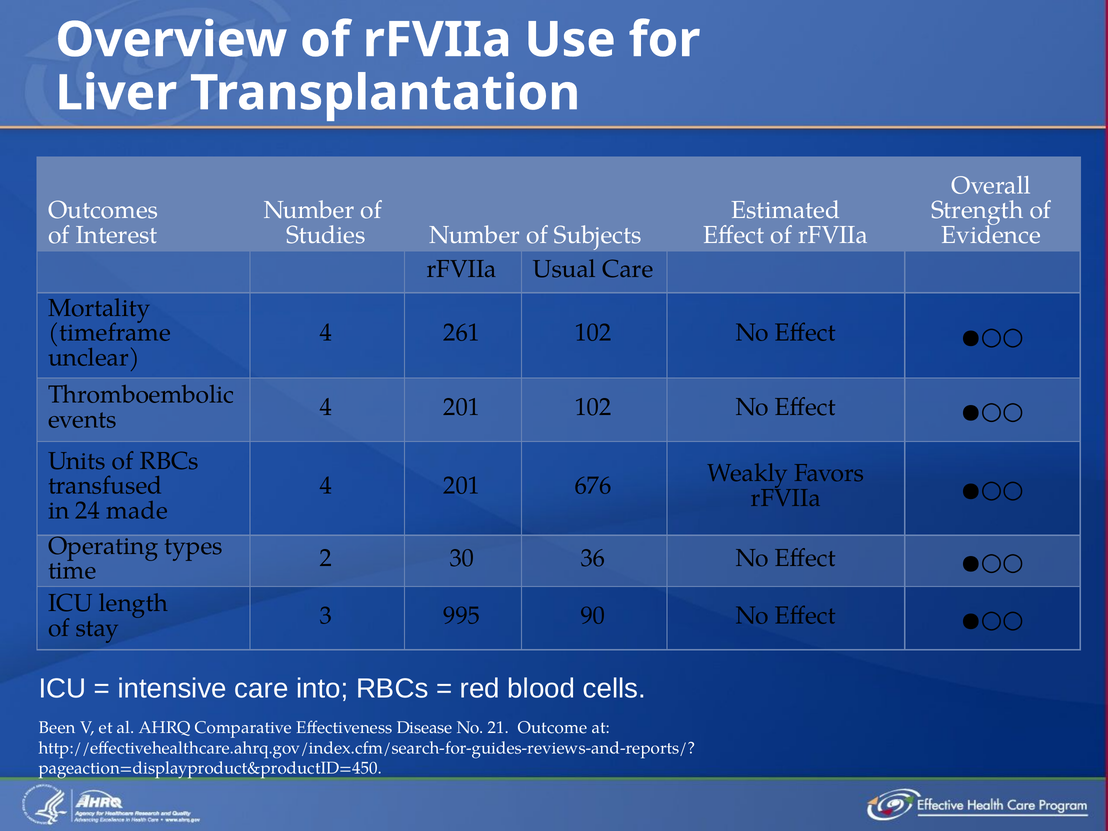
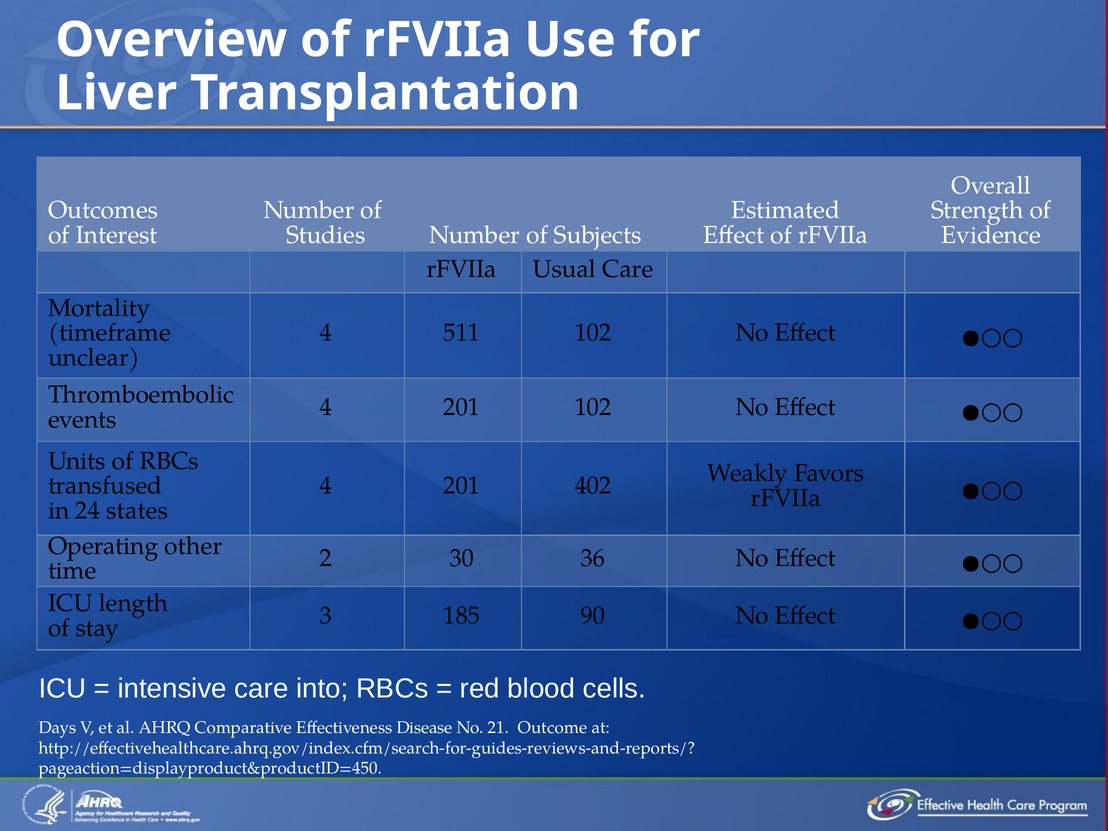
261: 261 -> 511
676: 676 -> 402
made: made -> states
types: types -> other
995: 995 -> 185
Been: Been -> Days
